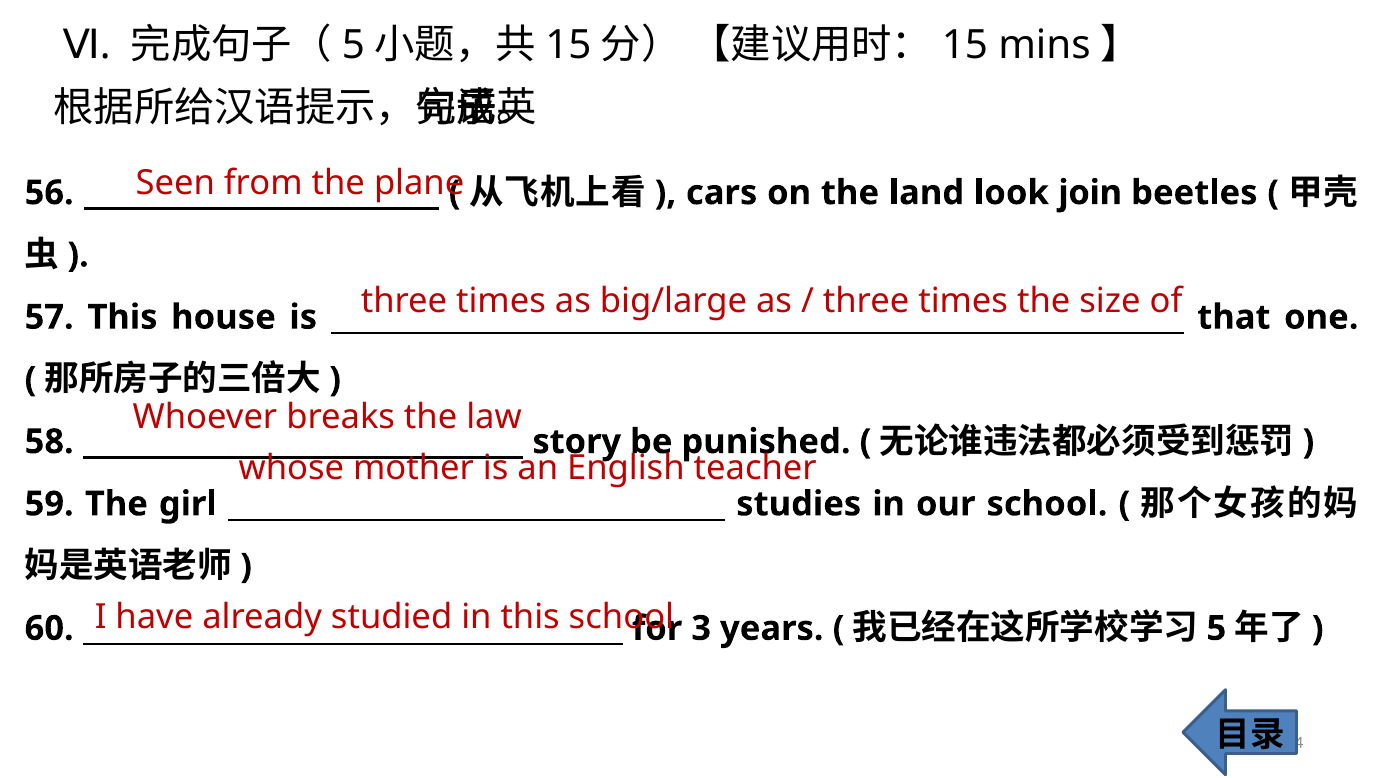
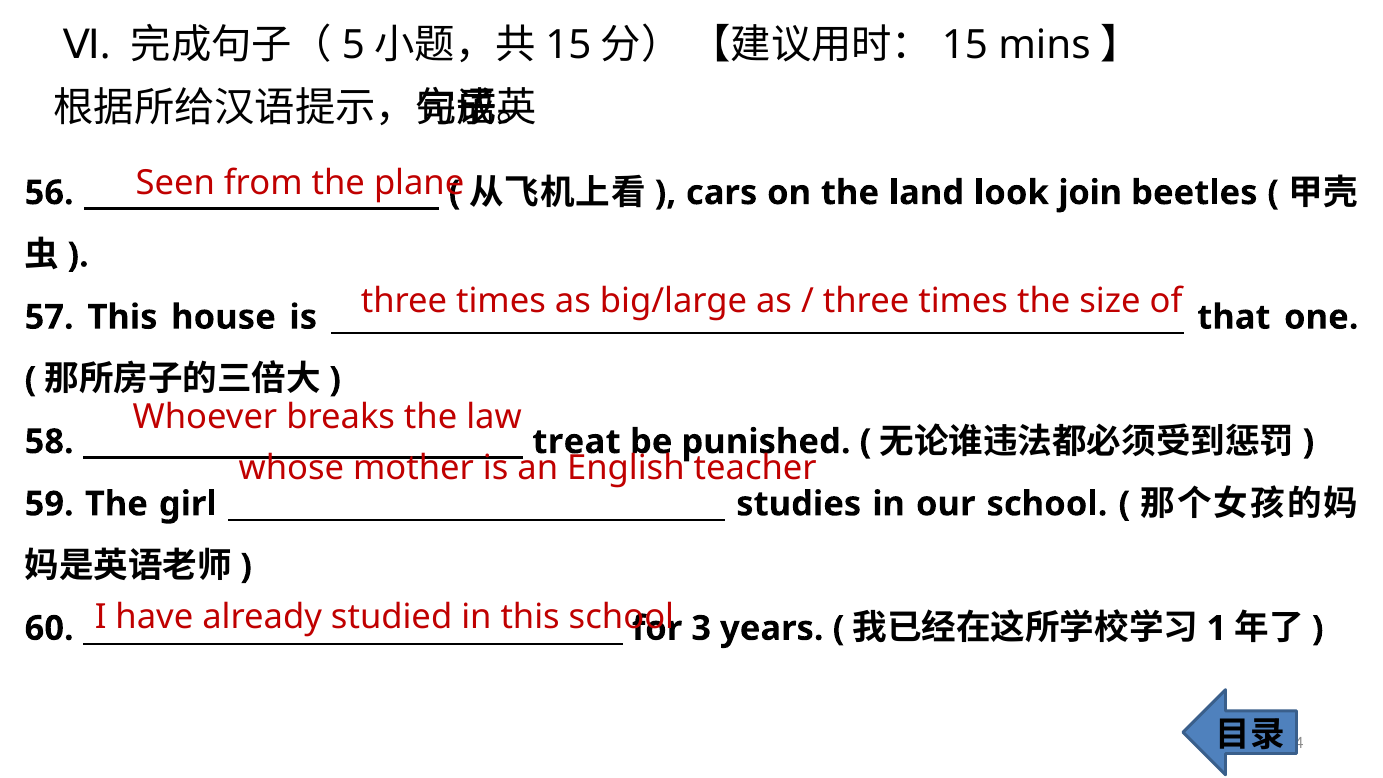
story: story -> treat
5 at (1216, 628): 5 -> 1
